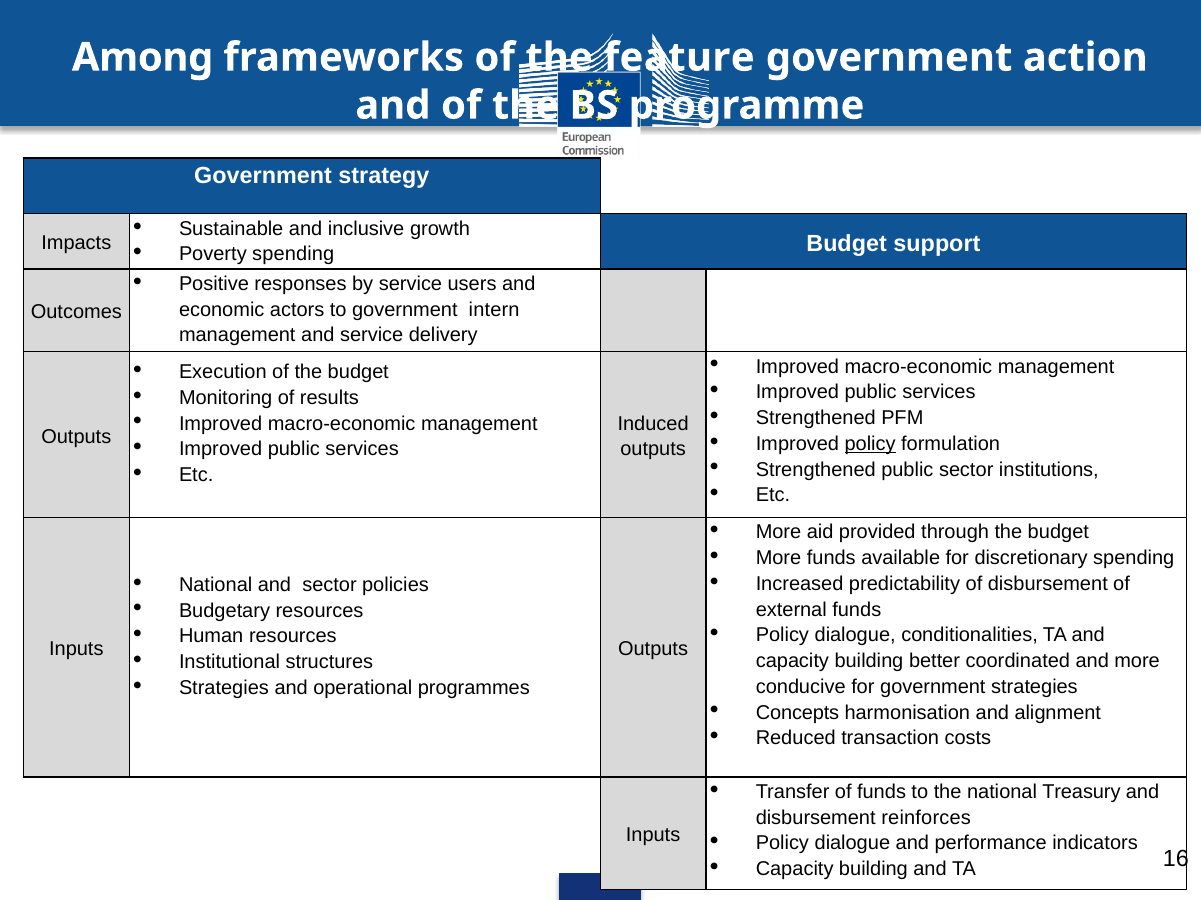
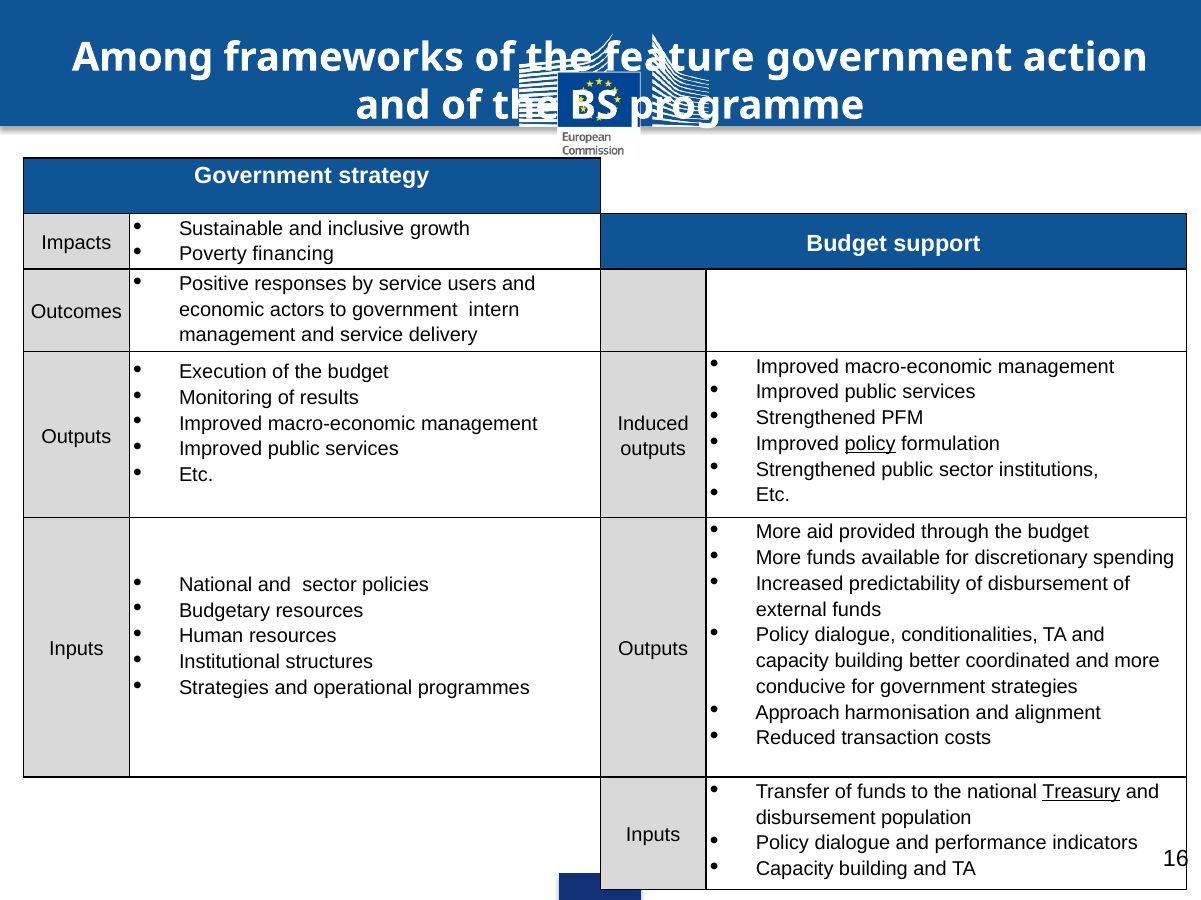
Poverty spending: spending -> financing
Concepts: Concepts -> Approach
Treasury underline: none -> present
reinforces: reinforces -> population
